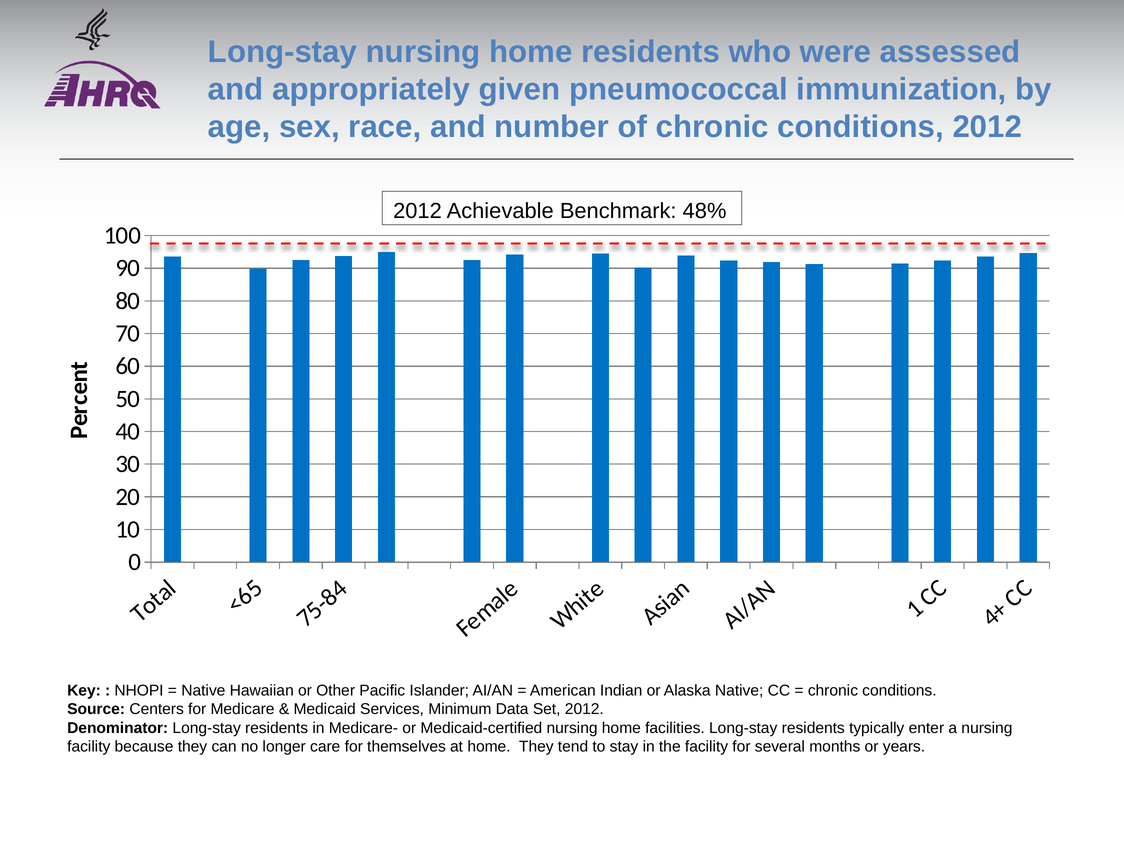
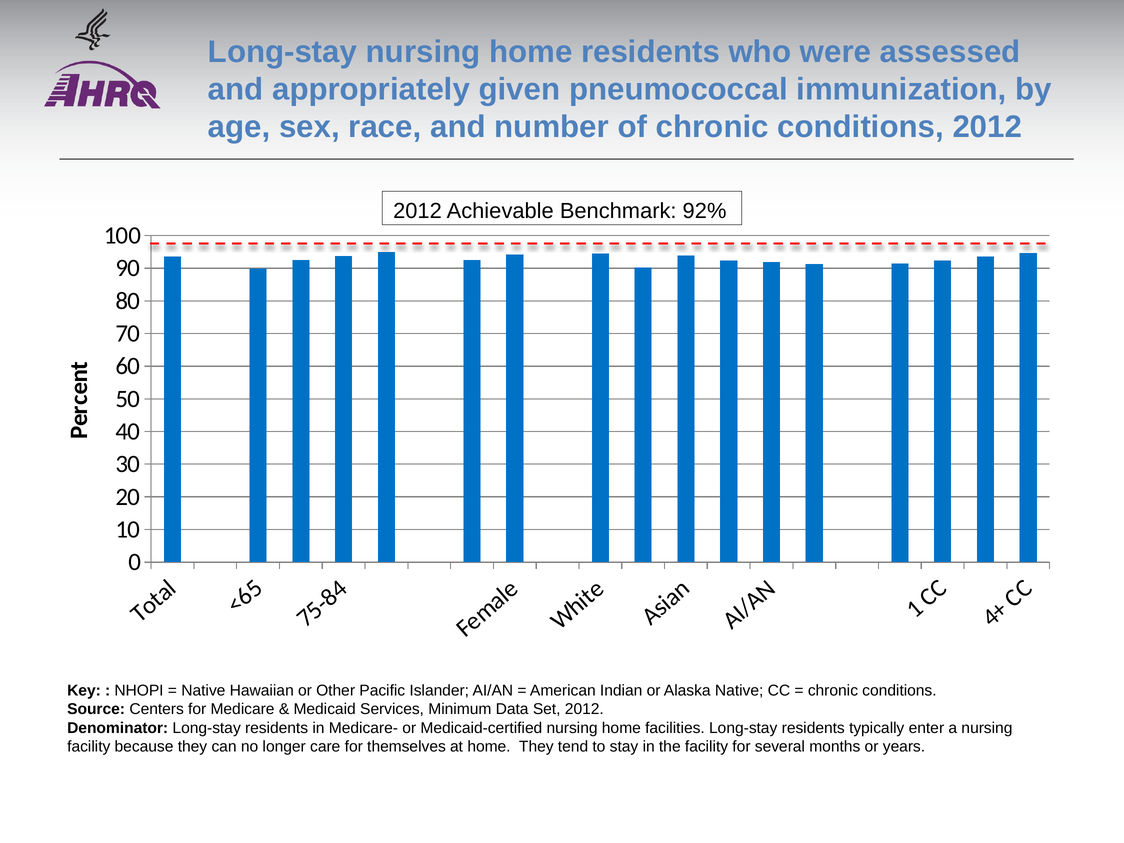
48%: 48% -> 92%
